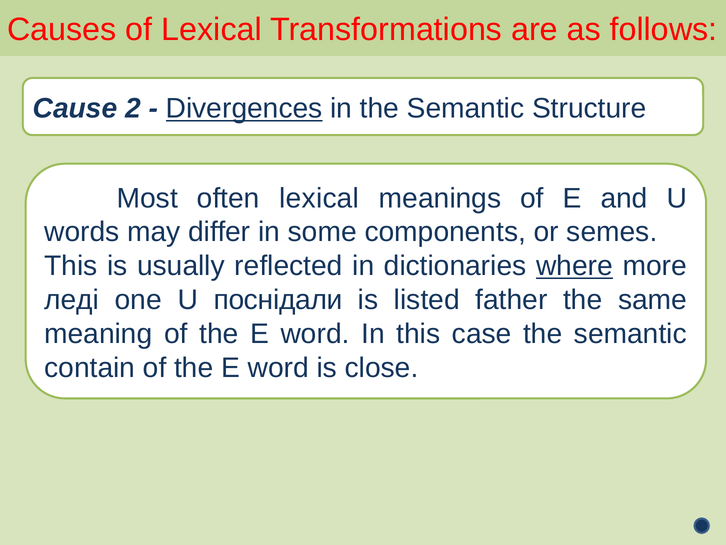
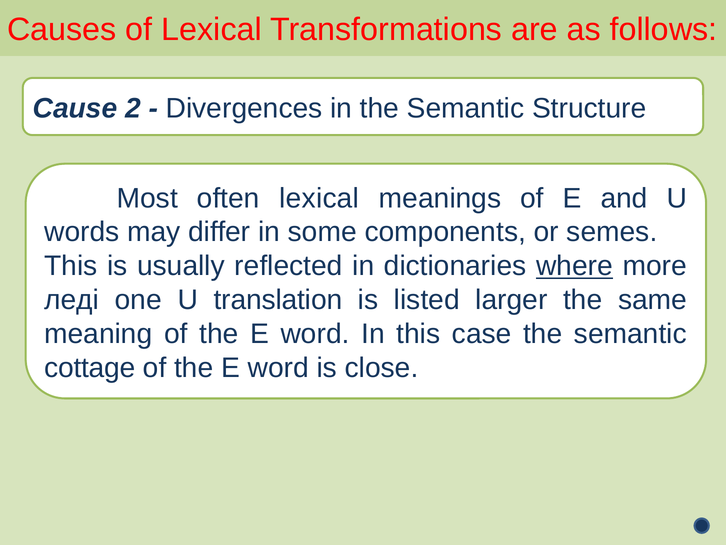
Divergences underline: present -> none
поснідали: поснідали -> translation
father: father -> larger
contain: contain -> cottage
